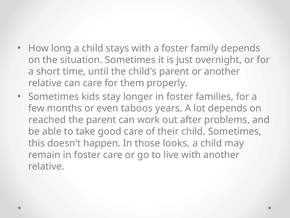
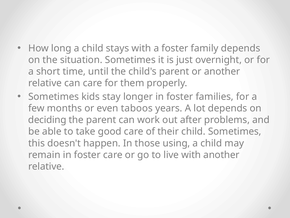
reached: reached -> deciding
looks: looks -> using
